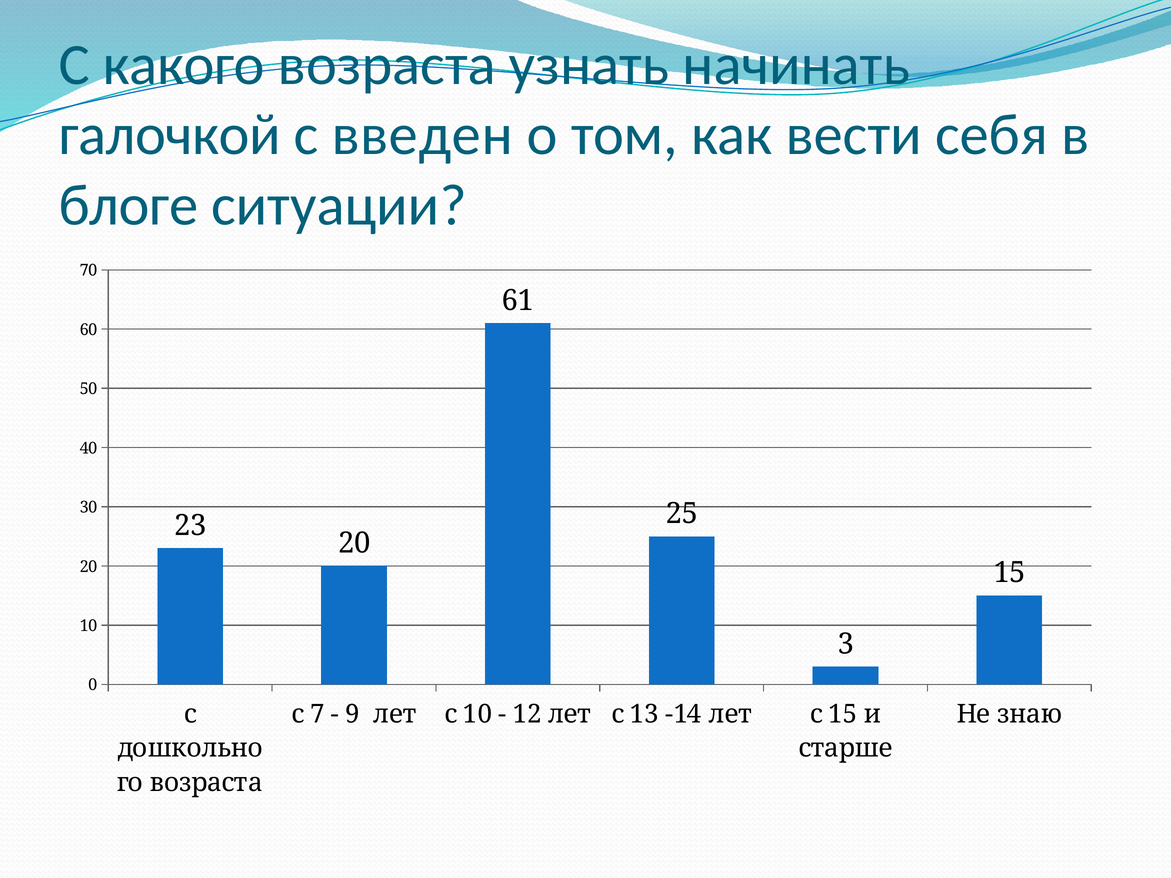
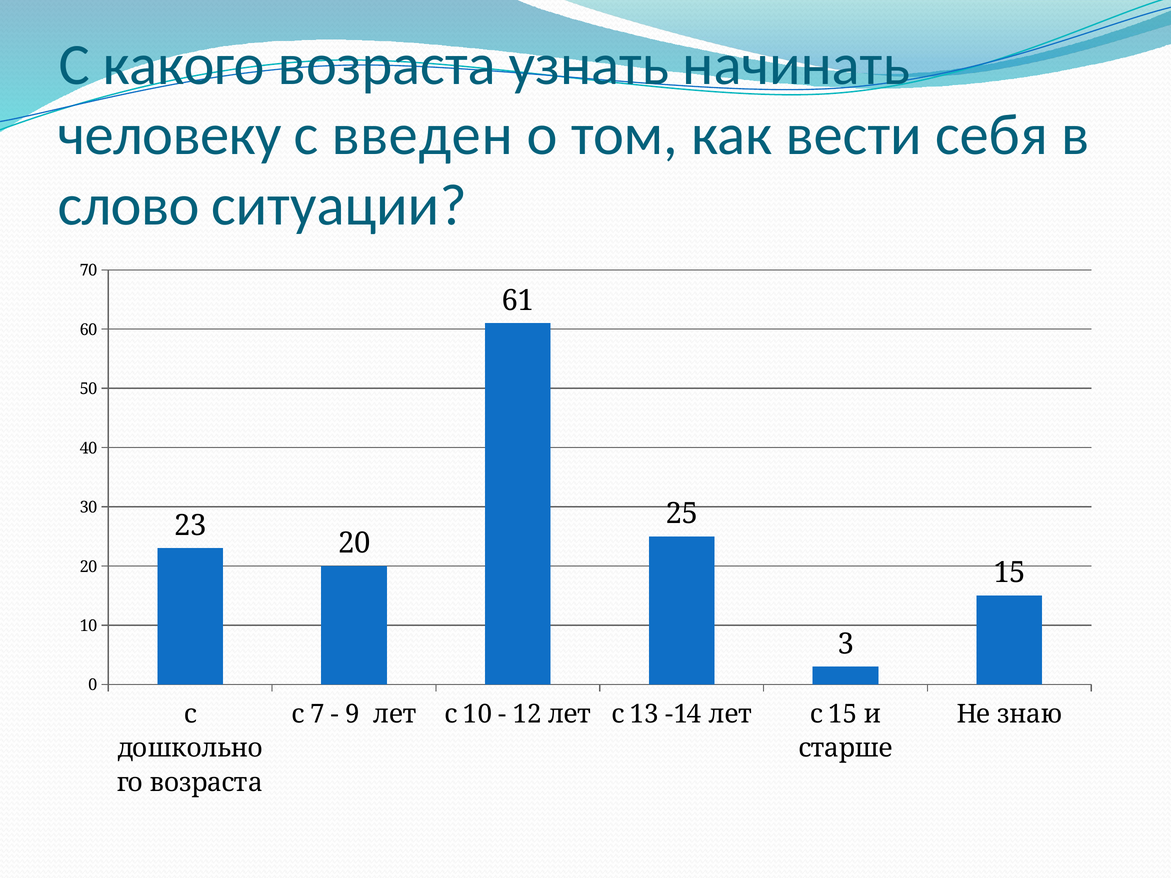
галочкой: галочкой -> человеку
блоге: блоге -> слово
